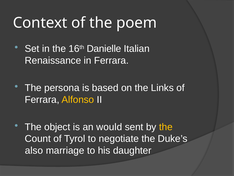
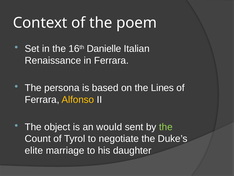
Links: Links -> Lines
the at (166, 127) colour: yellow -> light green
also: also -> elite
